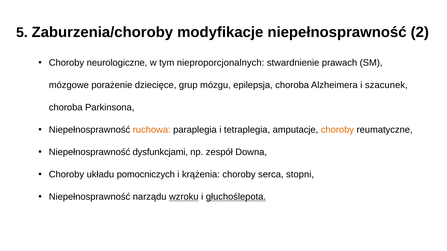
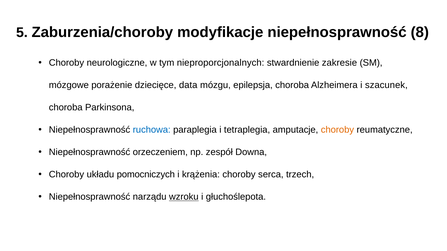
2: 2 -> 8
prawach: prawach -> zakresie
grup: grup -> data
ruchowa colour: orange -> blue
dysfunkcjami: dysfunkcjami -> orzeczeniem
stopni: stopni -> trzech
głuchoślepota underline: present -> none
